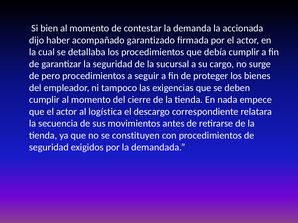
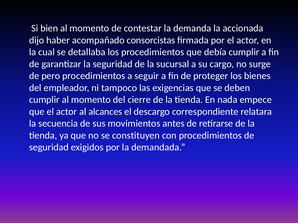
garantizado: garantizado -> consorcistas
logística: logística -> alcances
